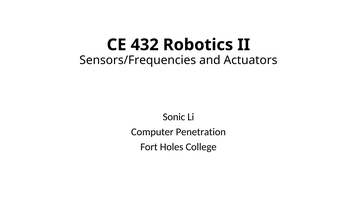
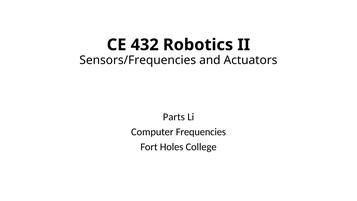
Sonic: Sonic -> Parts
Penetration: Penetration -> Frequencies
